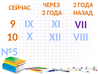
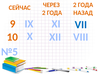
VII colour: purple -> blue
